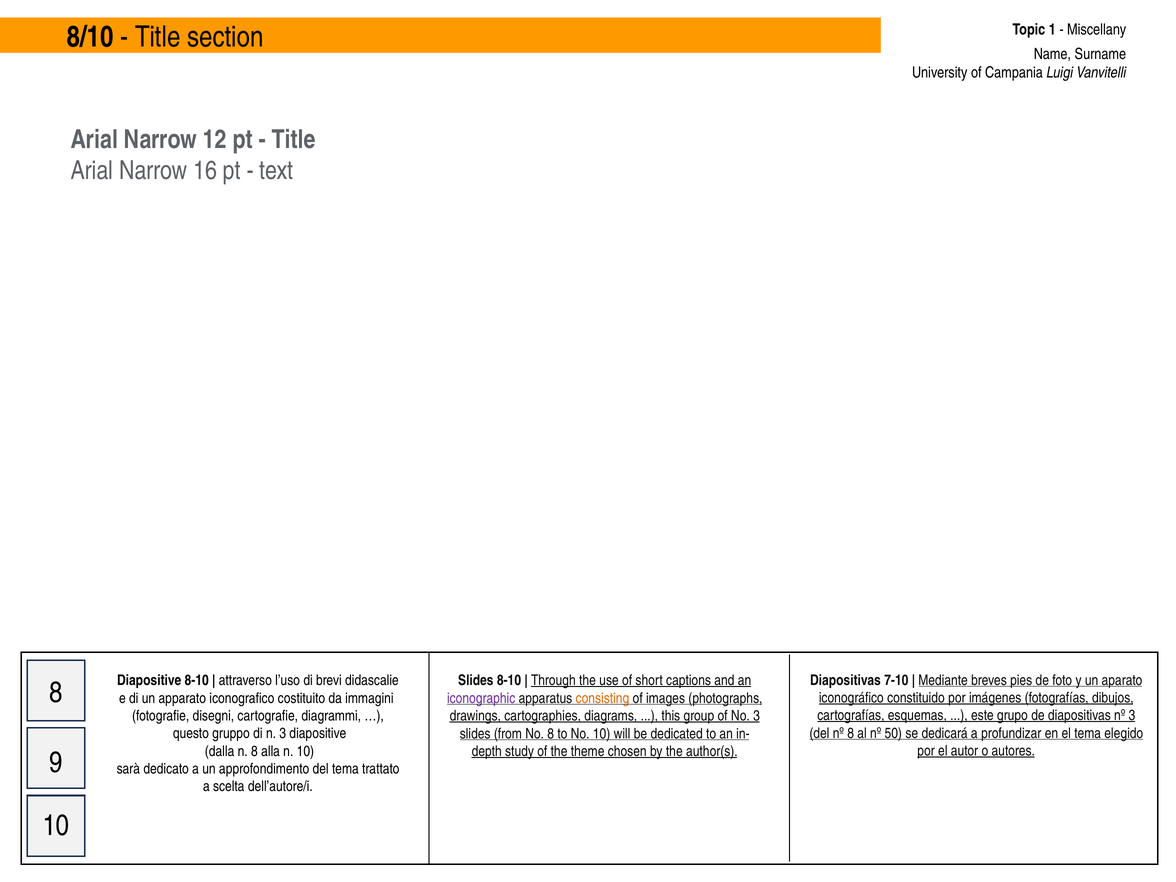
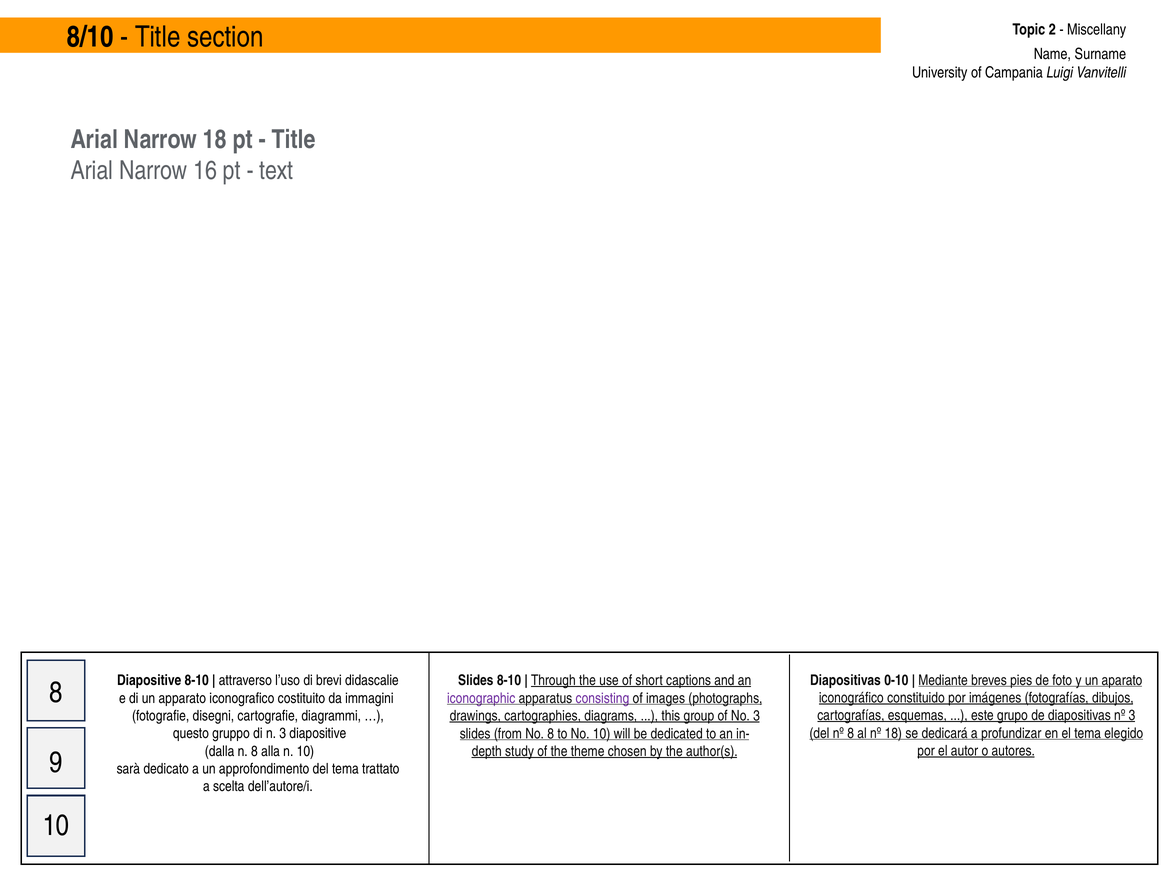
1: 1 -> 2
Narrow 12: 12 -> 18
7-10: 7-10 -> 0-10
consisting colour: orange -> purple
nº 50: 50 -> 18
